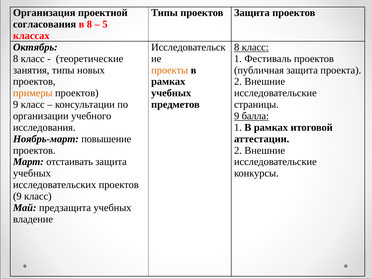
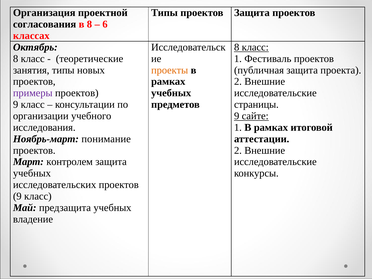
5: 5 -> 6
примеры colour: orange -> purple
балла: балла -> сайте
повышение: повышение -> понимание
отстаивать: отстаивать -> контролем
